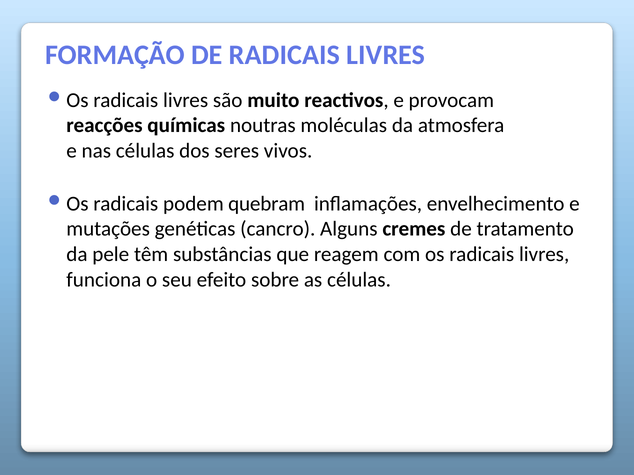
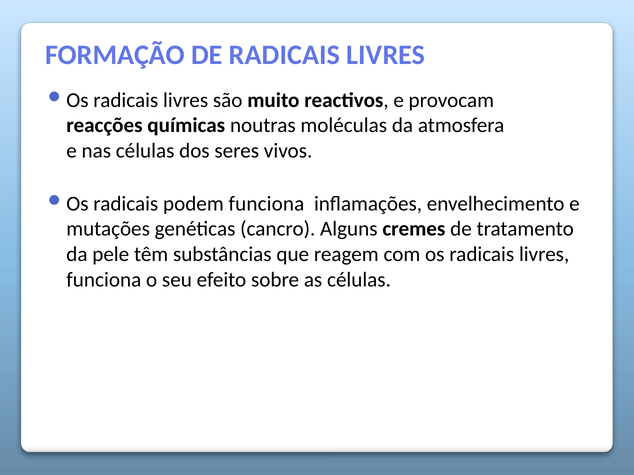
podem quebram: quebram -> funciona
